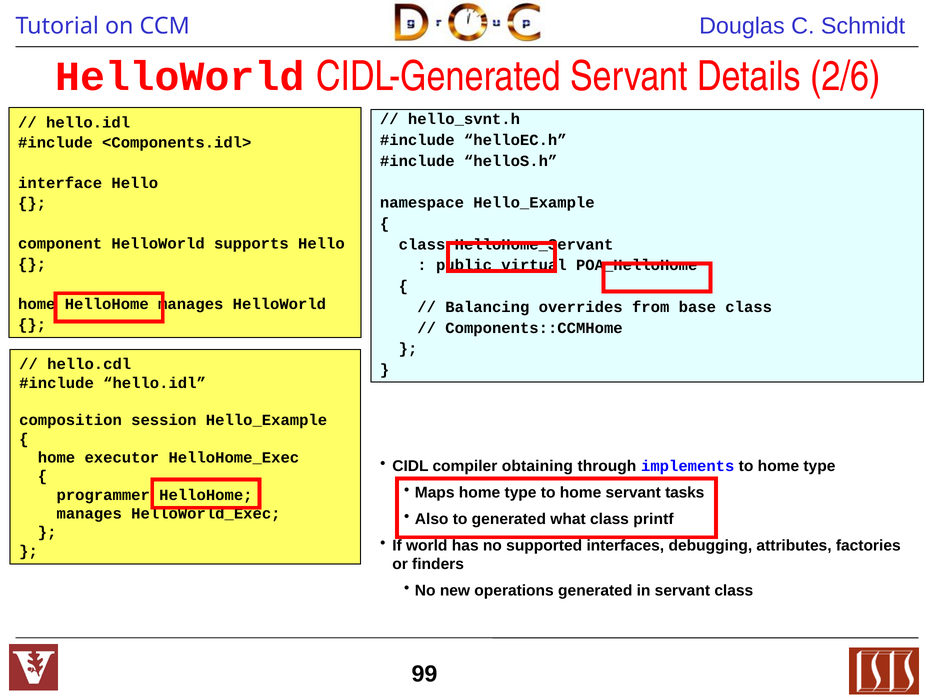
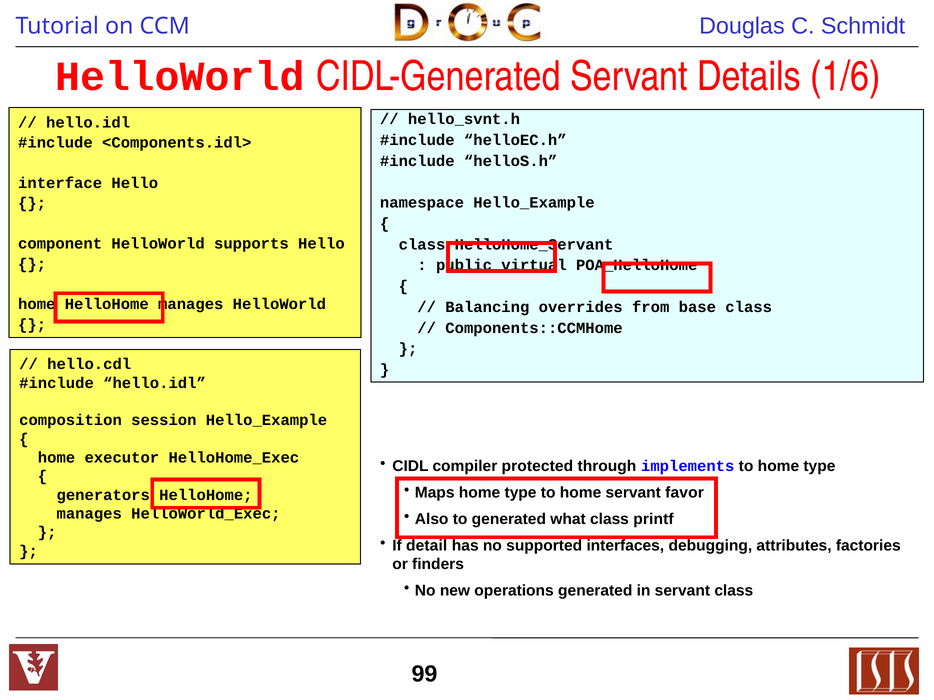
2/6: 2/6 -> 1/6
obtaining: obtaining -> protected
tasks: tasks -> favor
programmer: programmer -> generators
world: world -> detail
